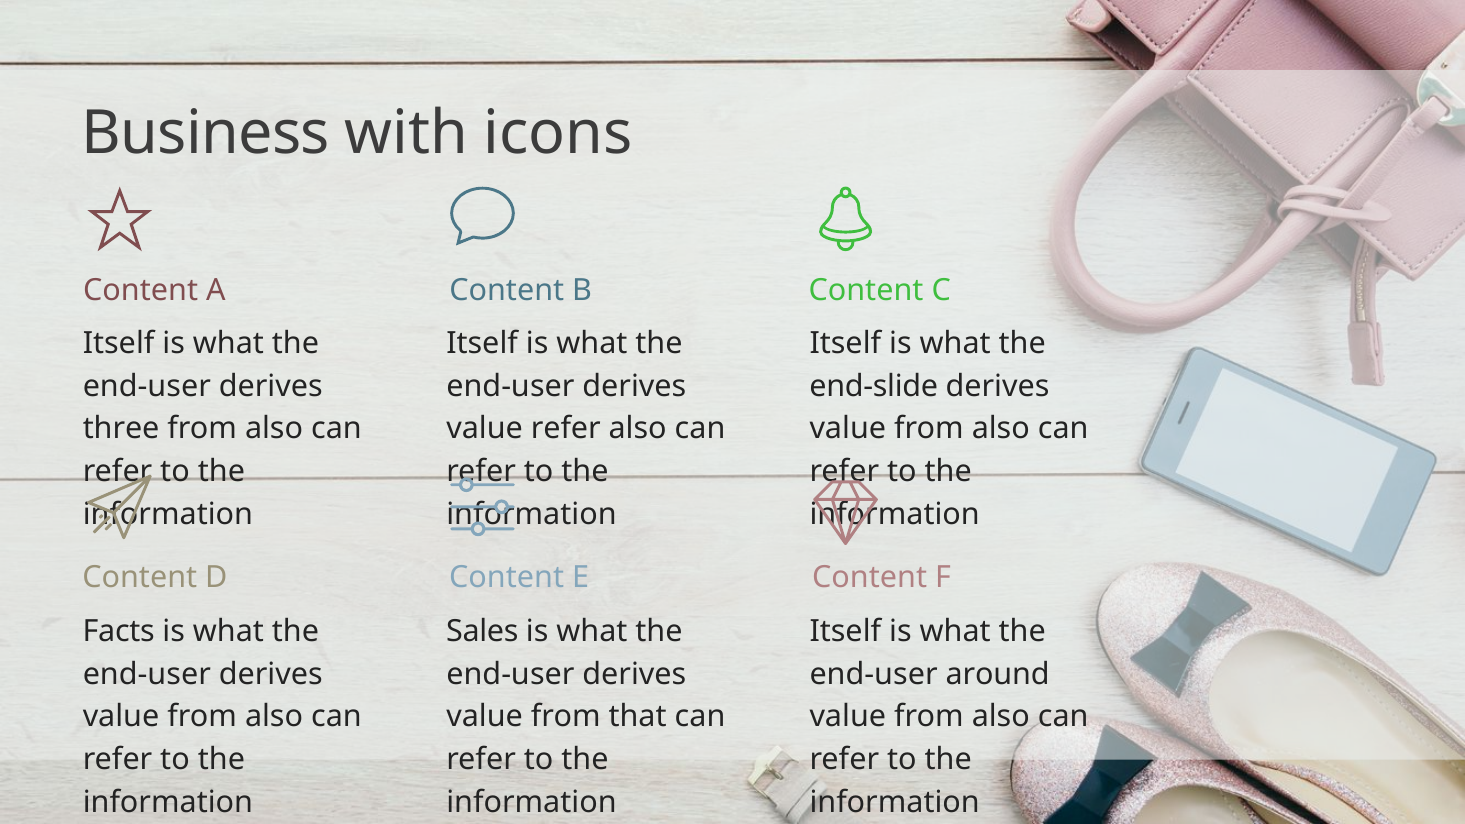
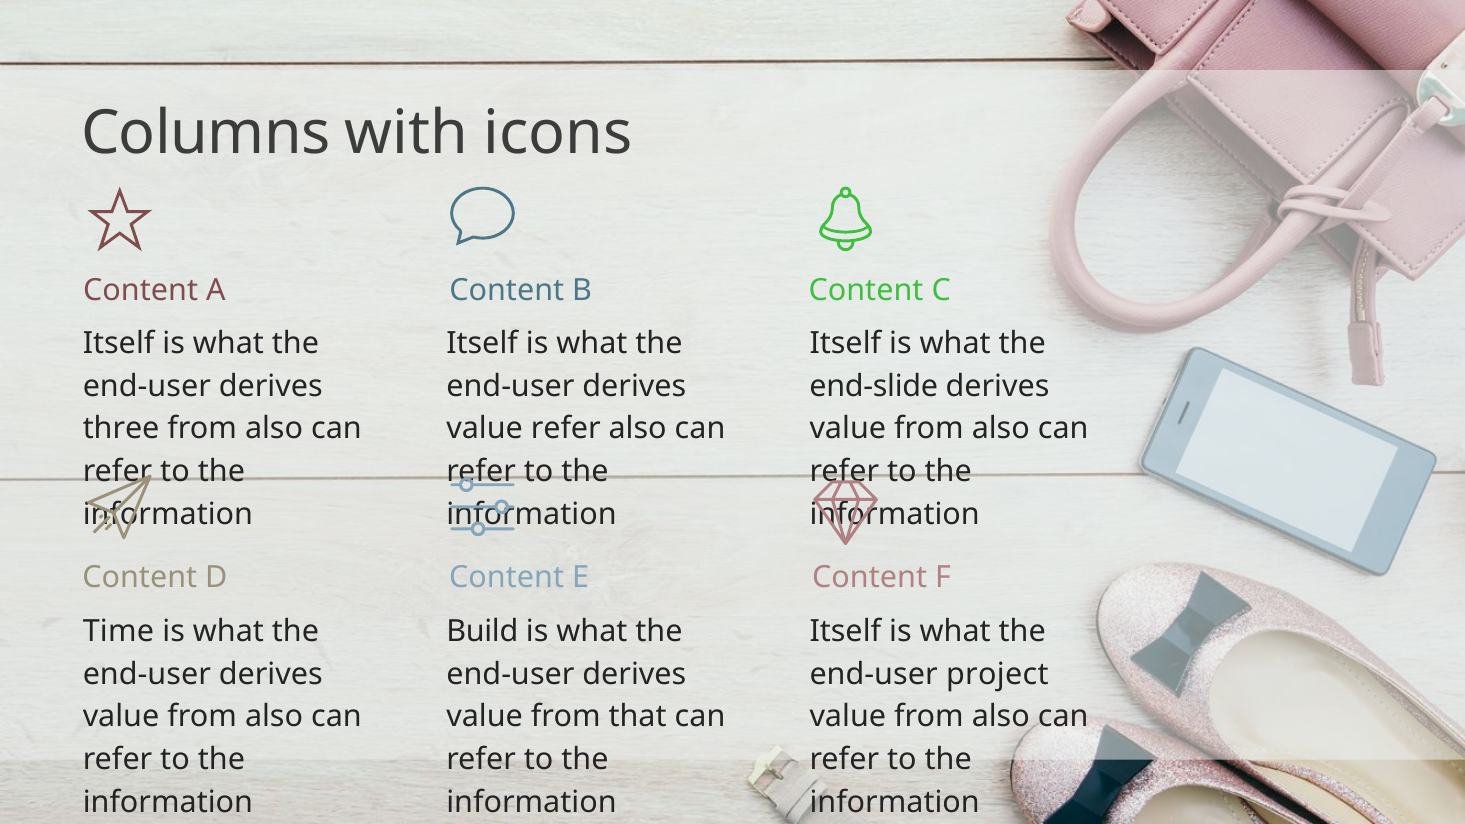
Business: Business -> Columns
Facts: Facts -> Time
Sales: Sales -> Build
around: around -> project
